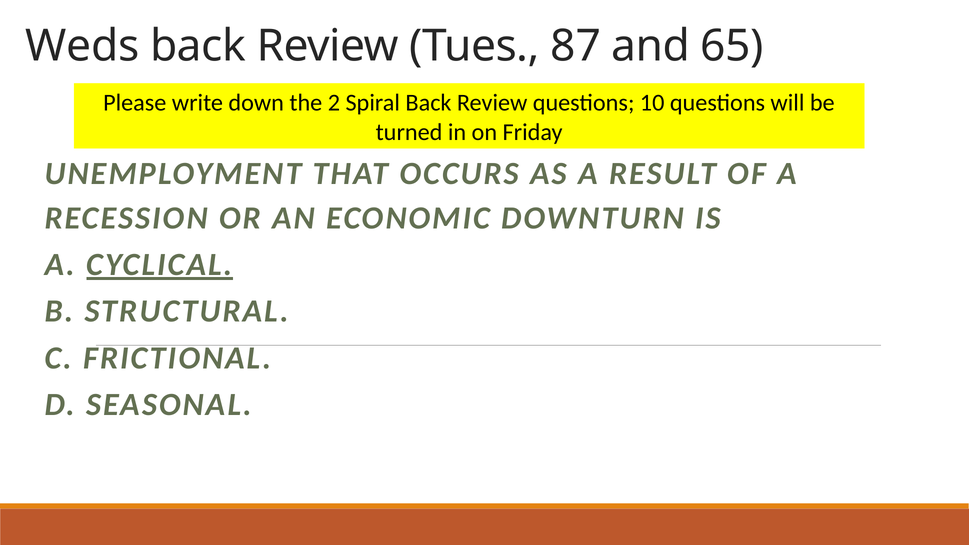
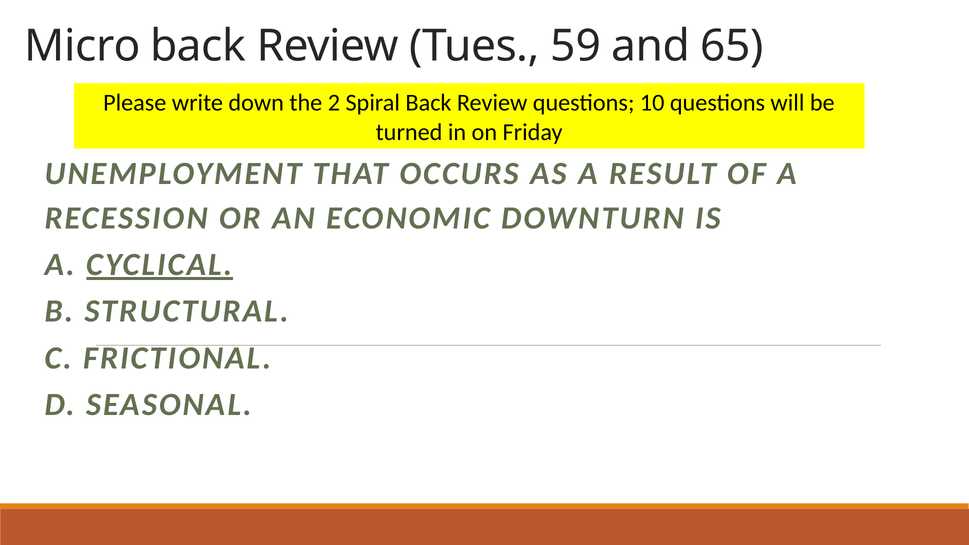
Weds: Weds -> Micro
87: 87 -> 59
